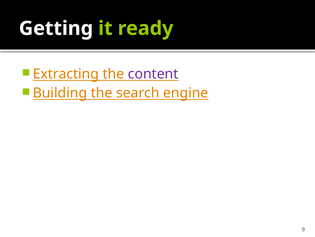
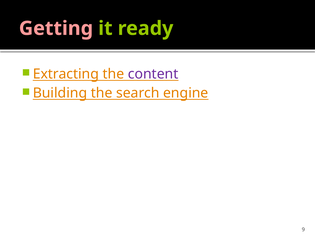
Getting colour: white -> pink
